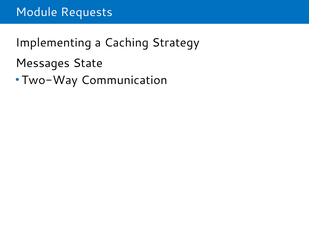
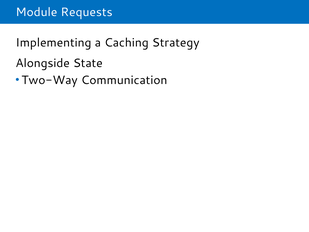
Messages: Messages -> Alongside
